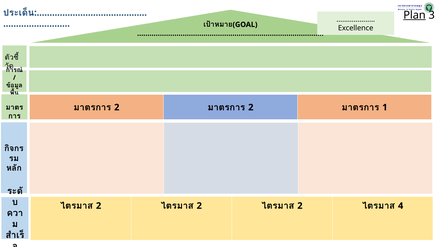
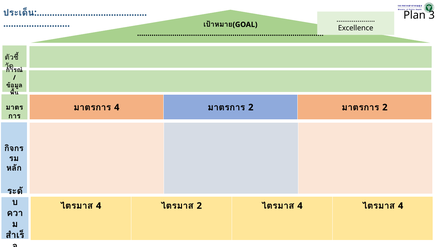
Plan underline: present -> none
2 at (117, 107): 2 -> 4
1 at (385, 107): 1 -> 2
2 at (99, 205): 2 -> 4
2 at (300, 205): 2 -> 4
